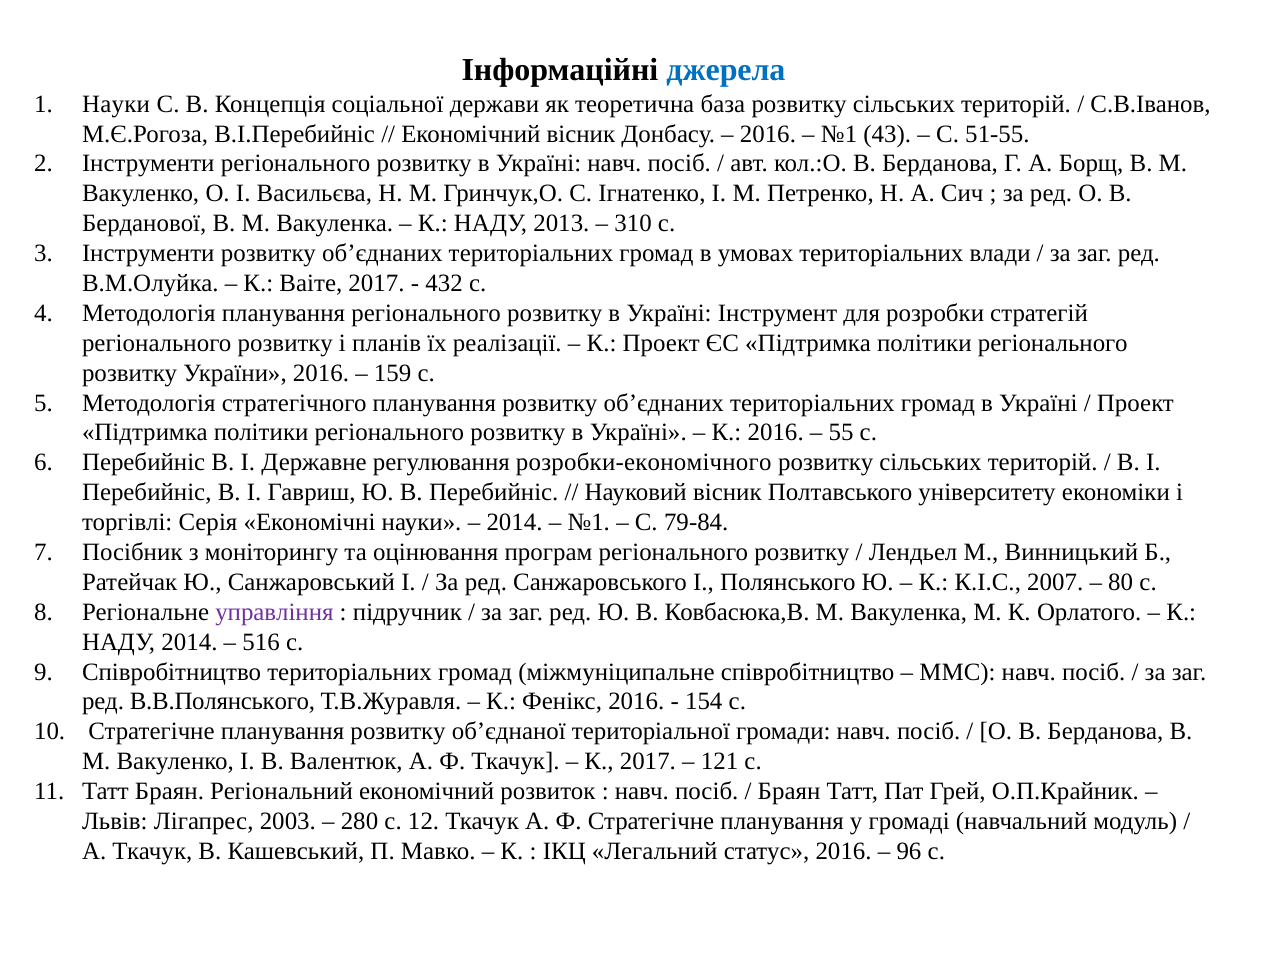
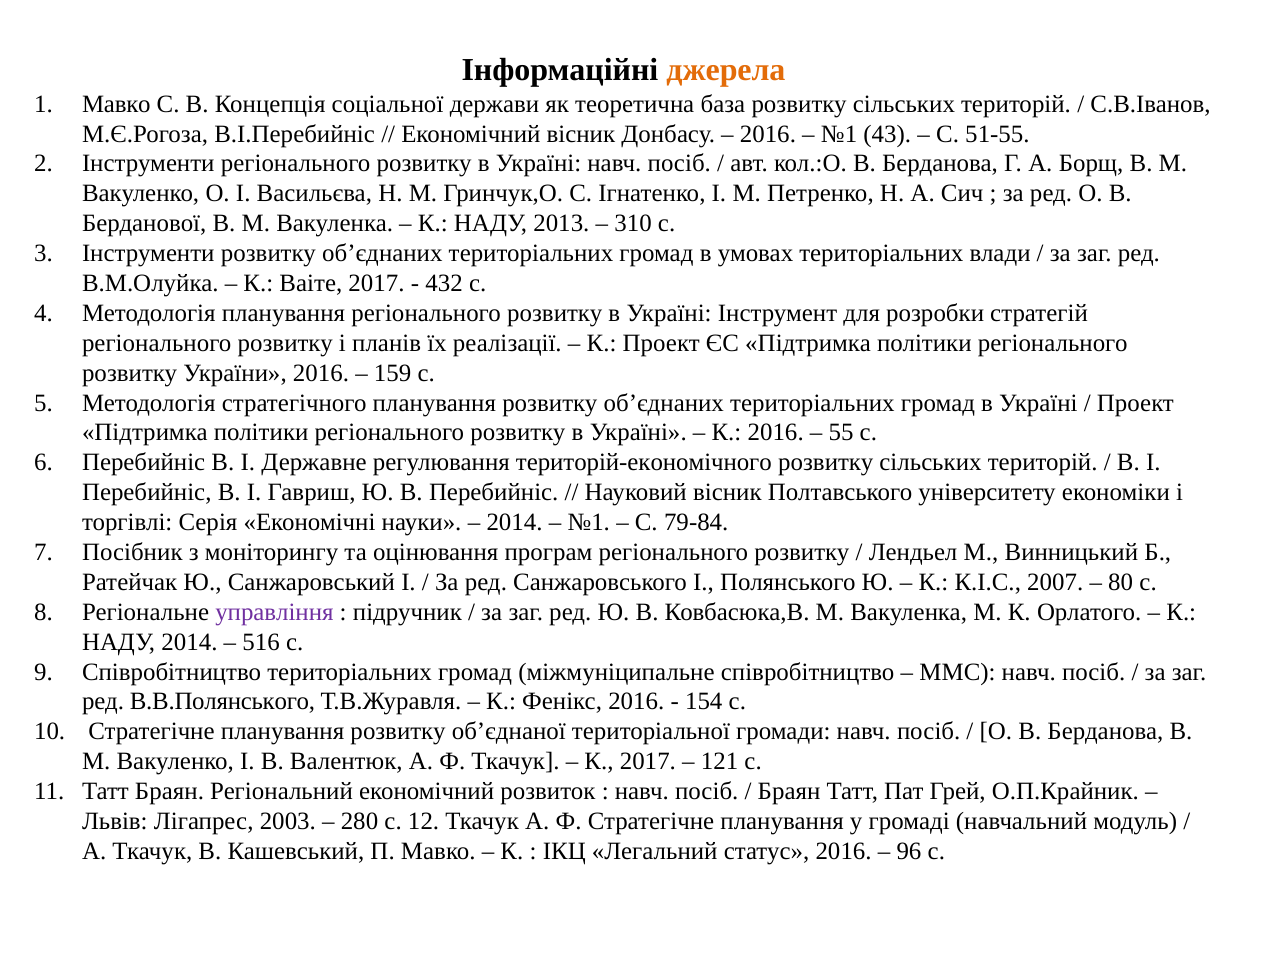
джерела colour: blue -> orange
Науки at (116, 104): Науки -> Мавко
розробки-економічного: розробки-економічного -> територій-економічного
